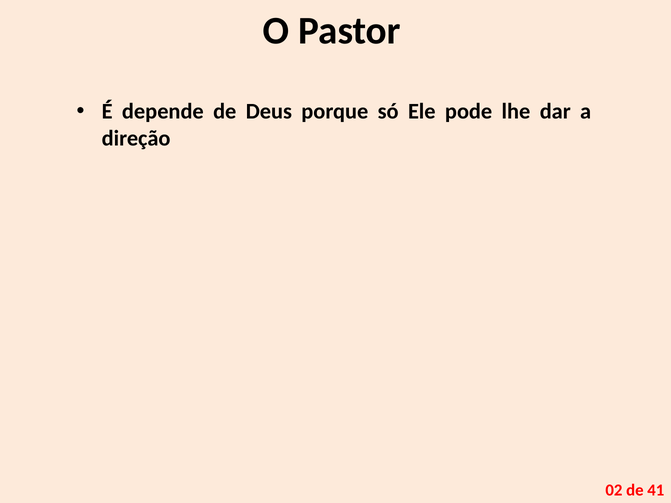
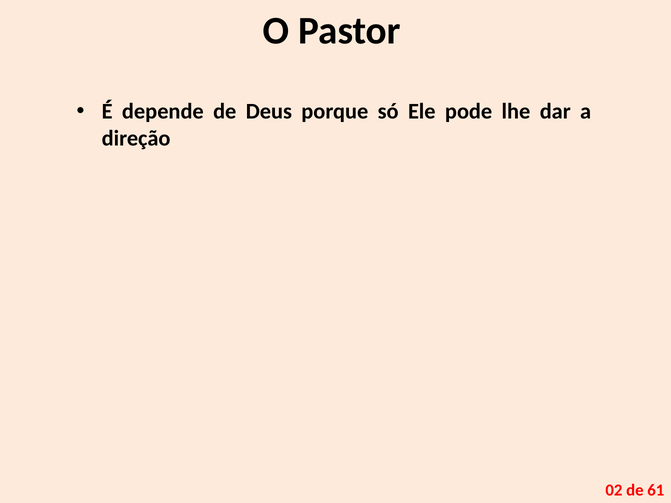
41: 41 -> 61
